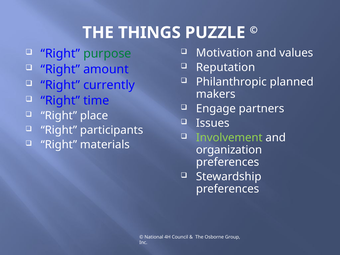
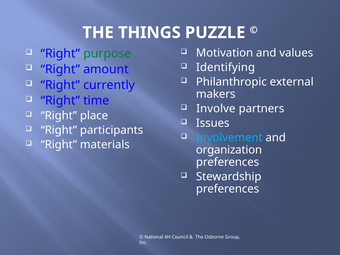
Reputation: Reputation -> Identifying
planned: planned -> external
Engage: Engage -> Involve
Involvement colour: light green -> light blue
